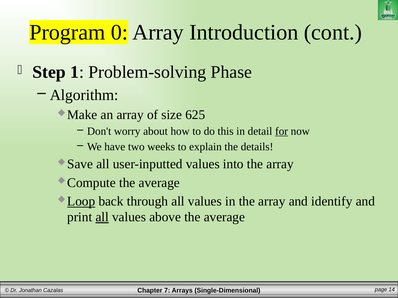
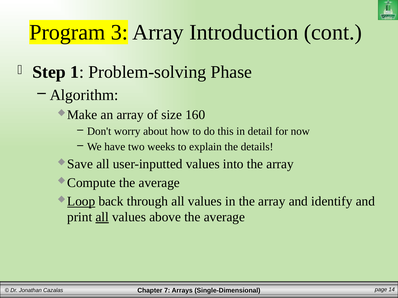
0: 0 -> 3
625: 625 -> 160
for underline: present -> none
